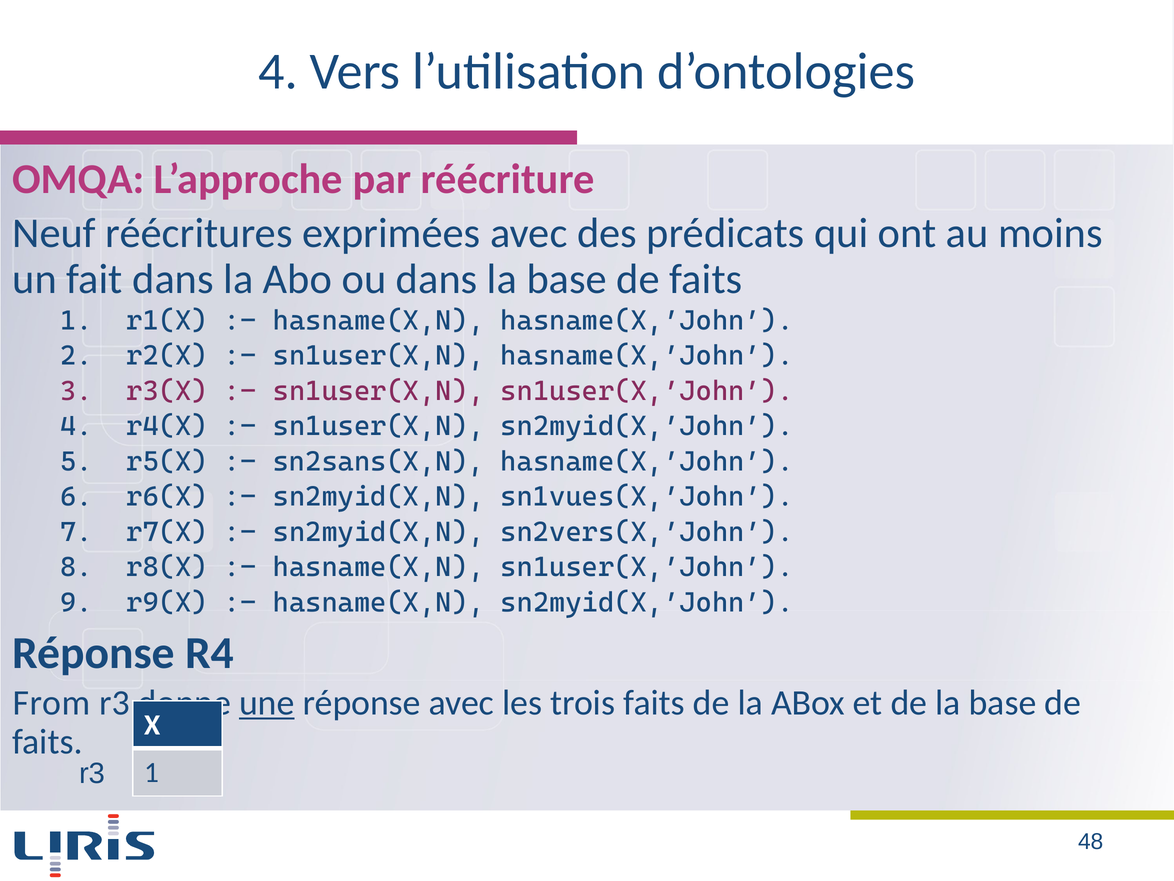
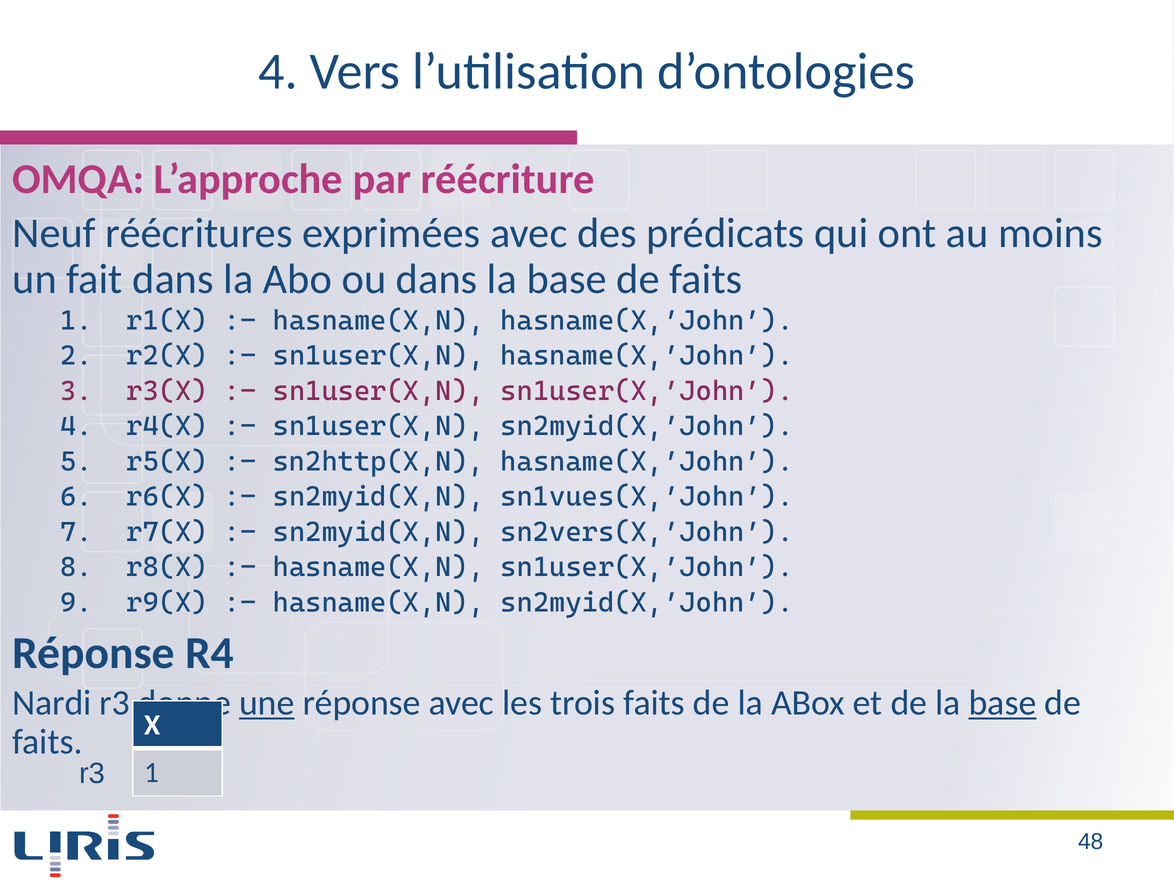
sn2sans(X,N: sn2sans(X,N -> sn2http(X,N
From: From -> Nardi
base at (1003, 703) underline: none -> present
